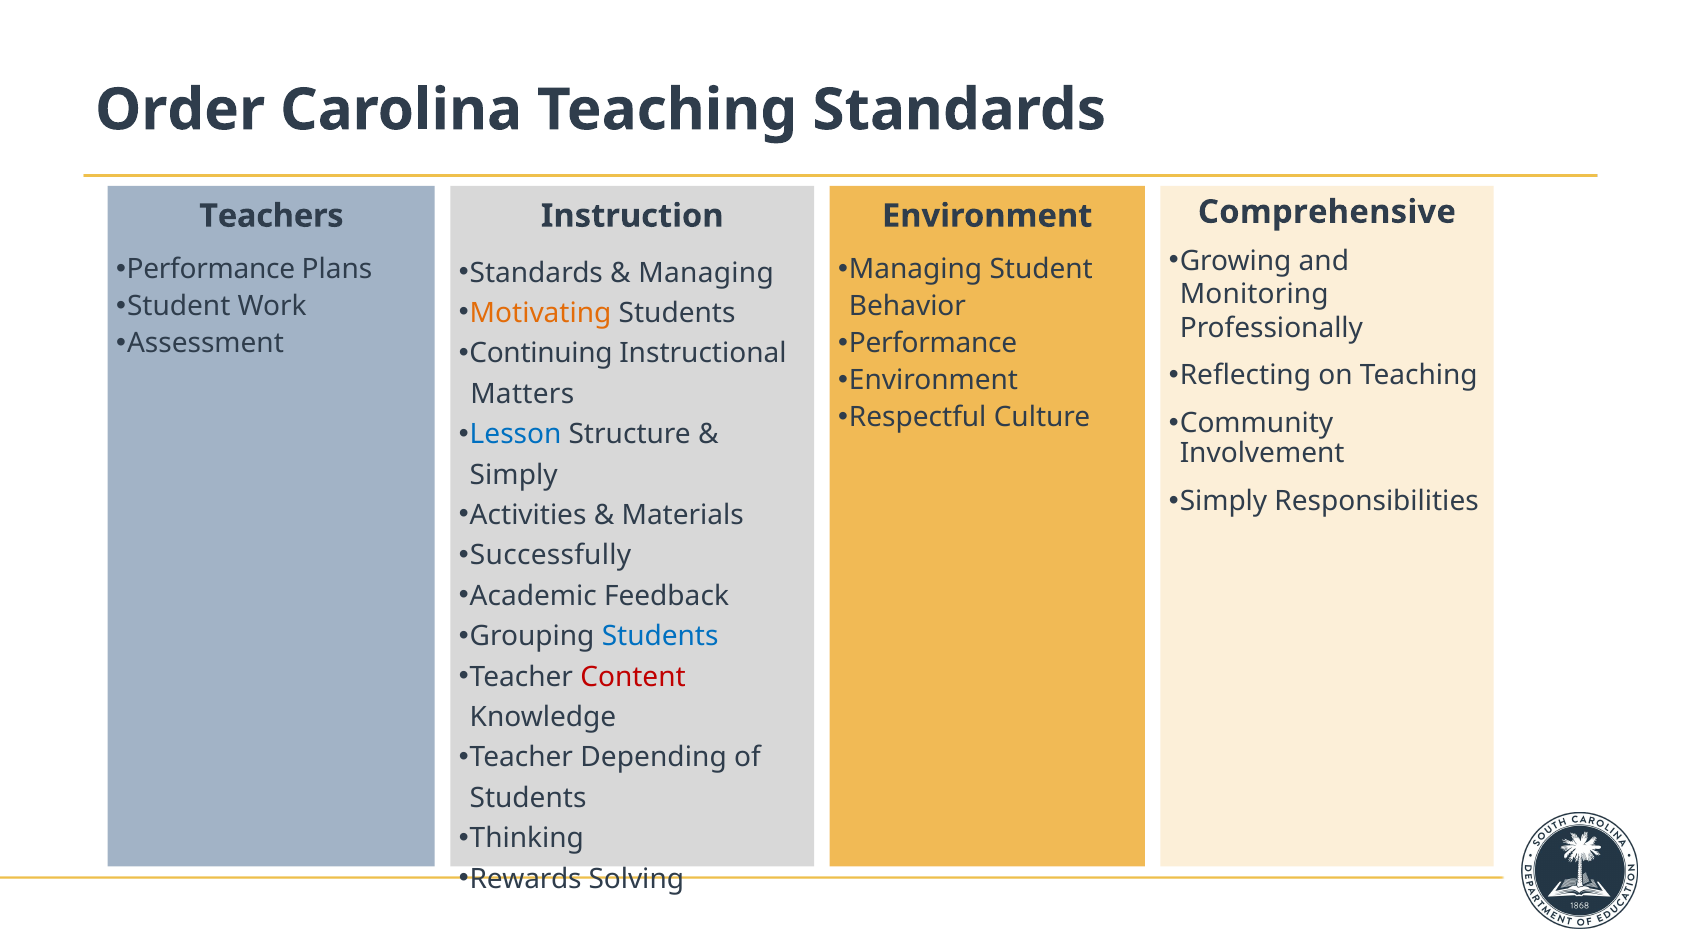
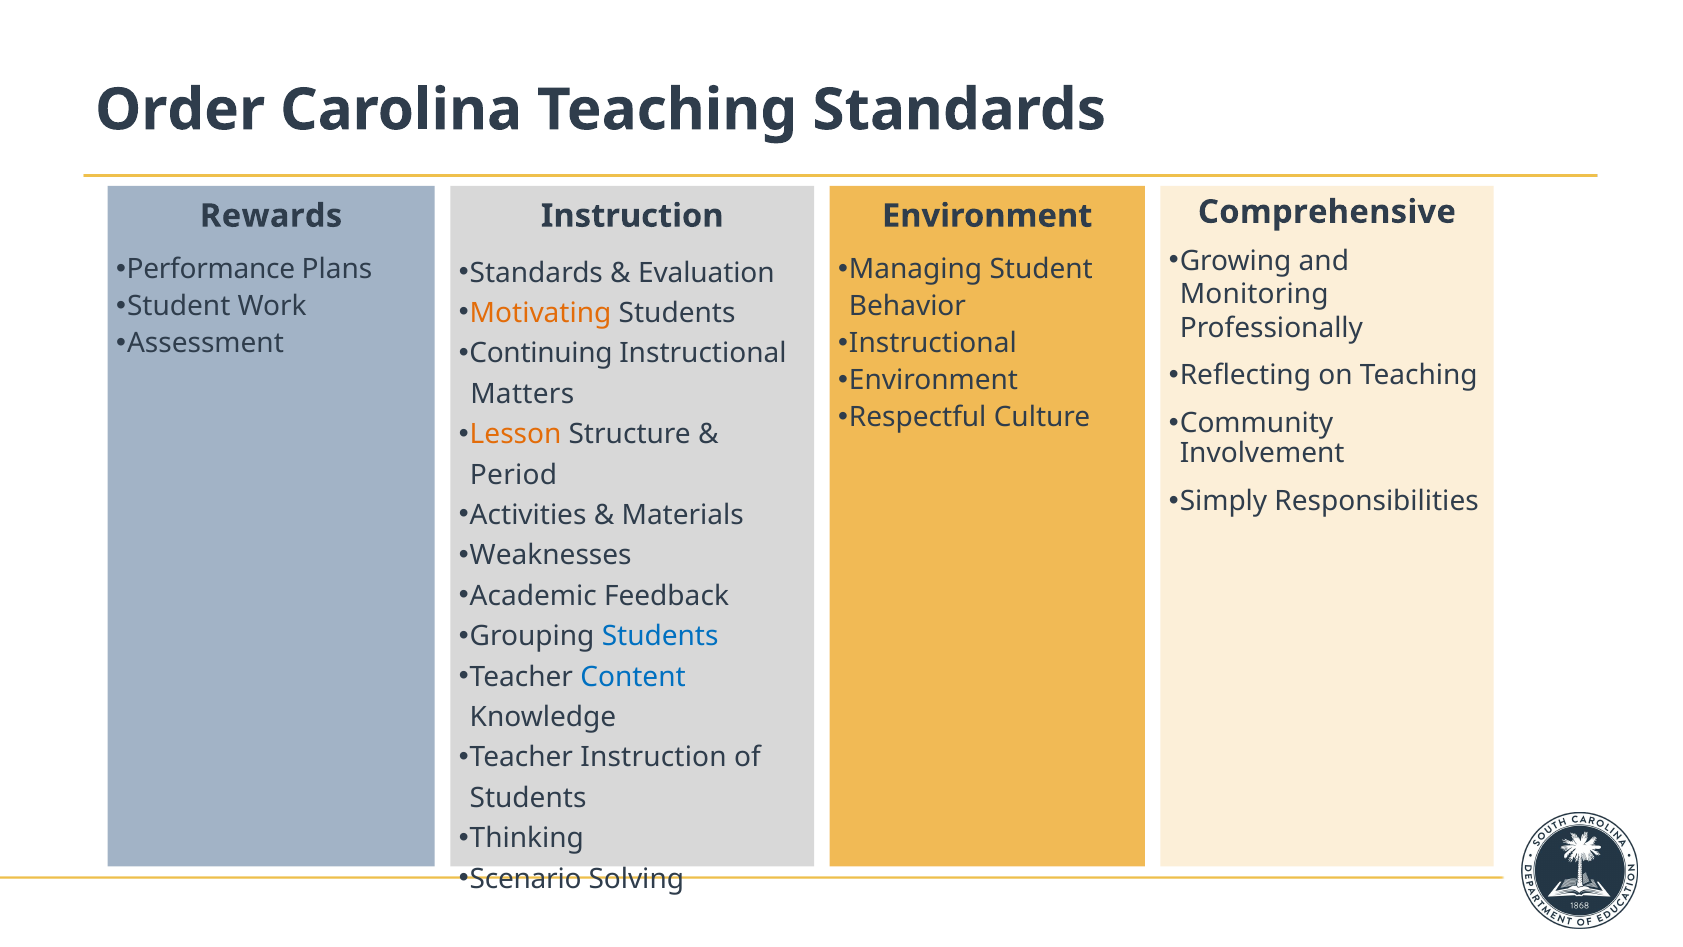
Teachers: Teachers -> Rewards
Managing at (706, 273): Managing -> Evaluation
Performance at (933, 343): Performance -> Instructional
Lesson colour: blue -> orange
Simply at (514, 475): Simply -> Period
Successfully: Successfully -> Weaknesses
Content colour: red -> blue
Teacher Depending: Depending -> Instruction
Rewards: Rewards -> Scenario
